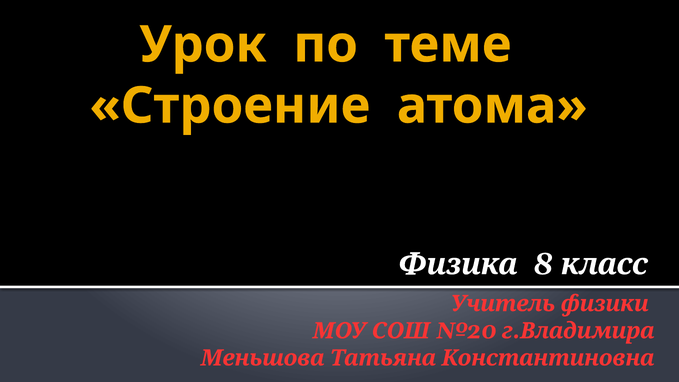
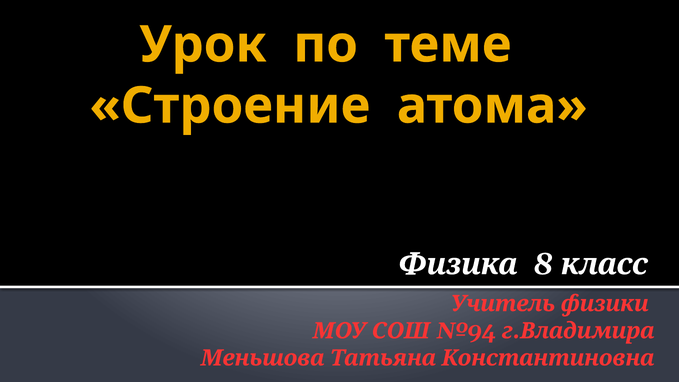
№20: №20 -> №94
